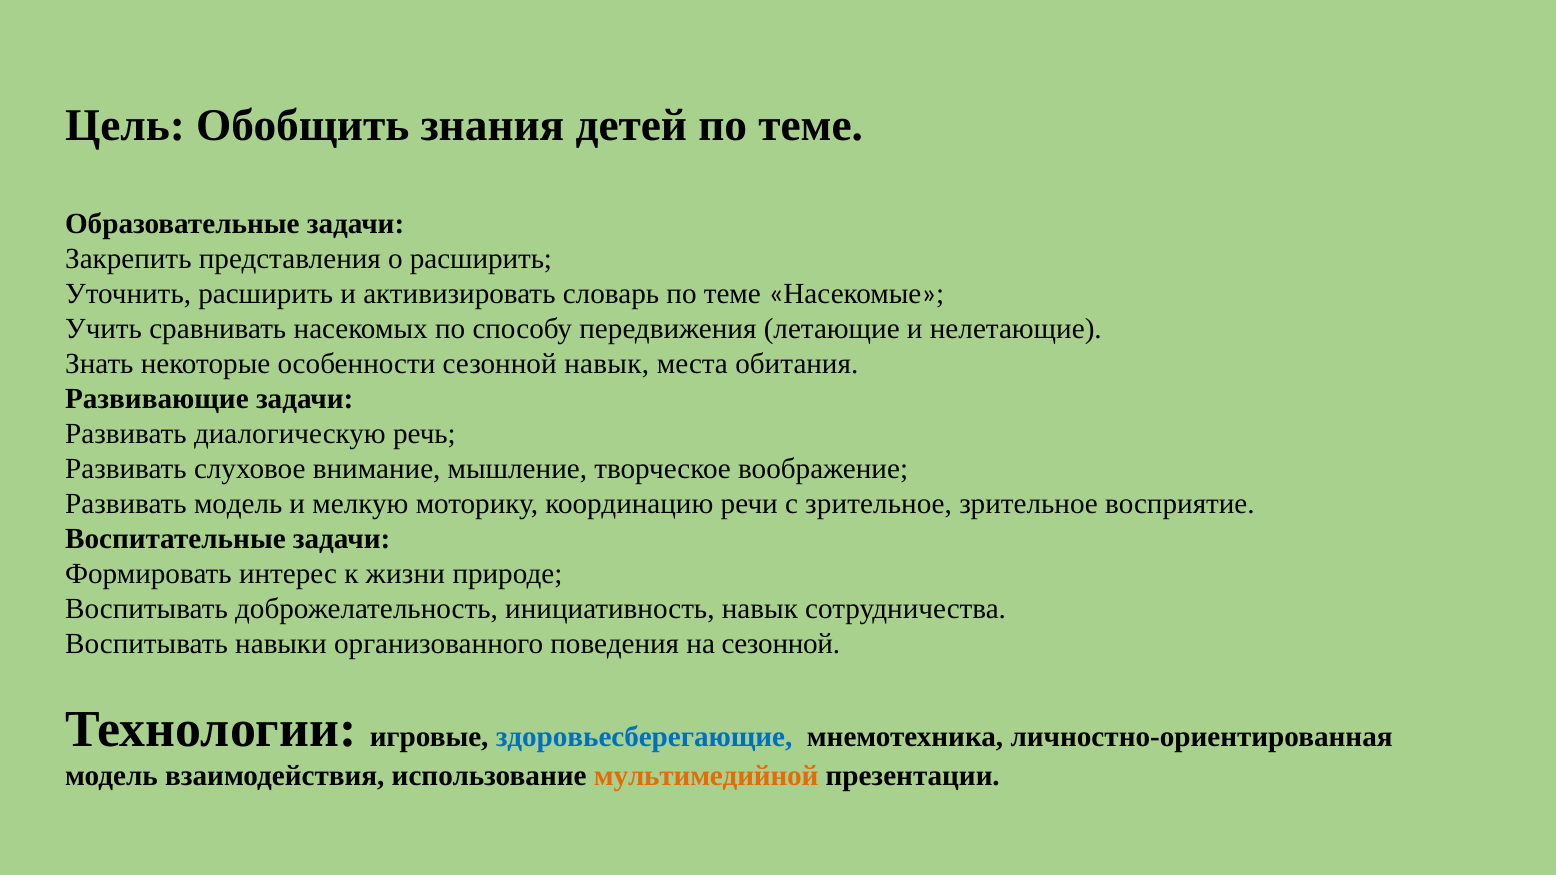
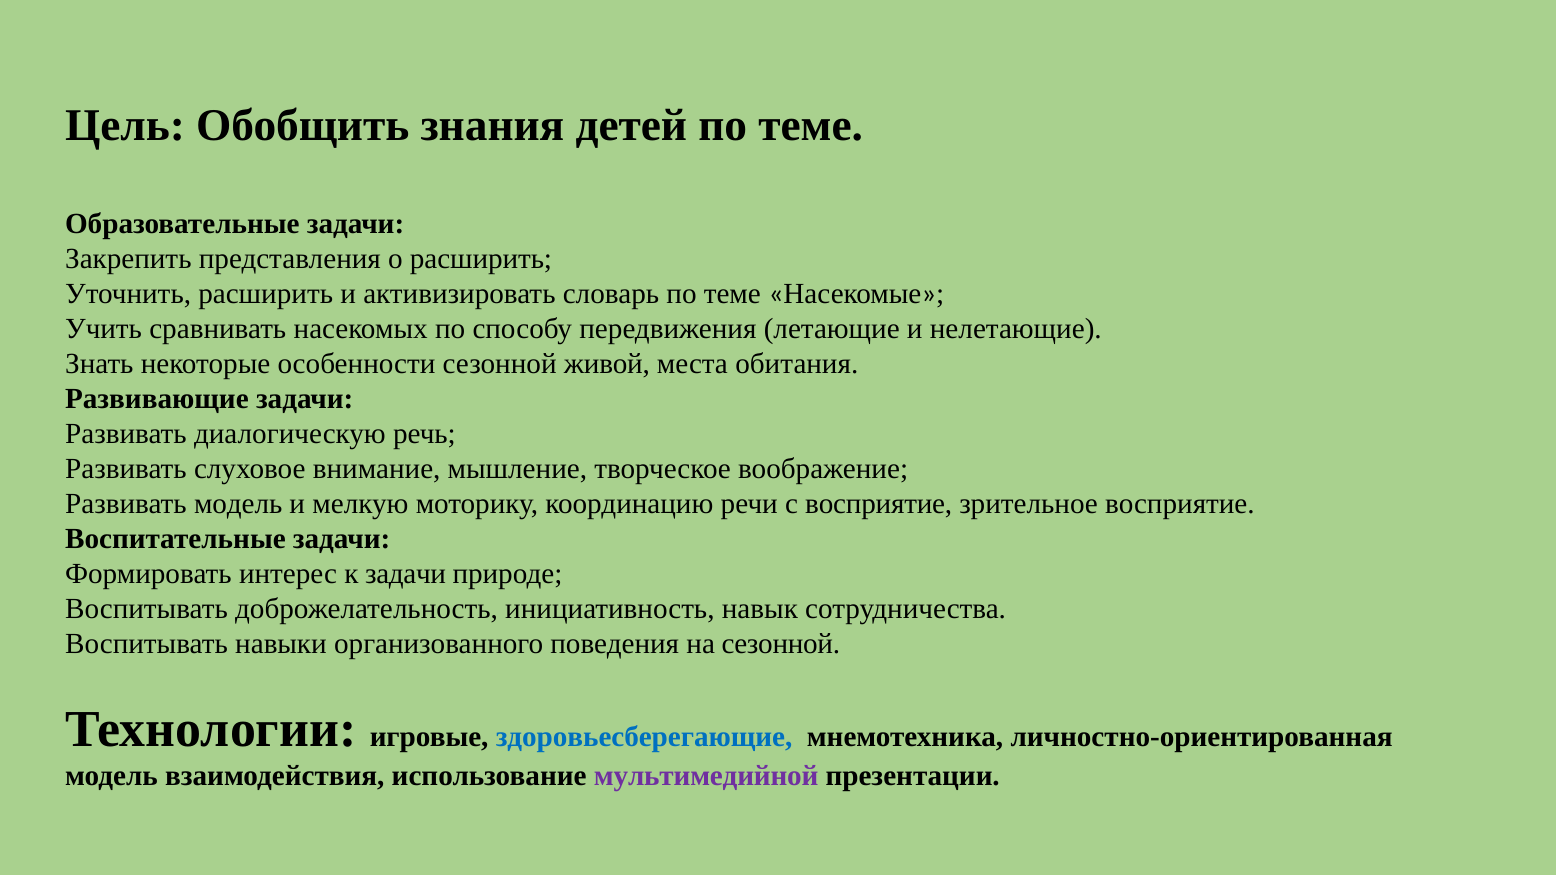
сезонной навык: навык -> живой
с зрительное: зрительное -> восприятие
к жизни: жизни -> задачи
мультимедийной colour: orange -> purple
